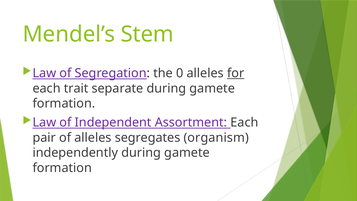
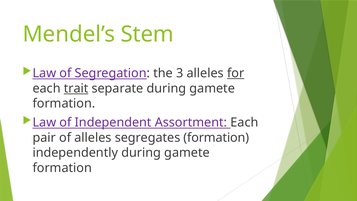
0: 0 -> 3
trait underline: none -> present
segregates organism: organism -> formation
